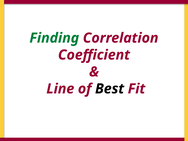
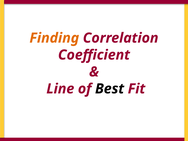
Finding colour: green -> orange
